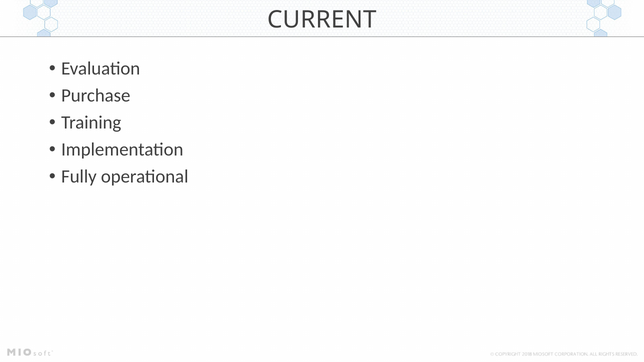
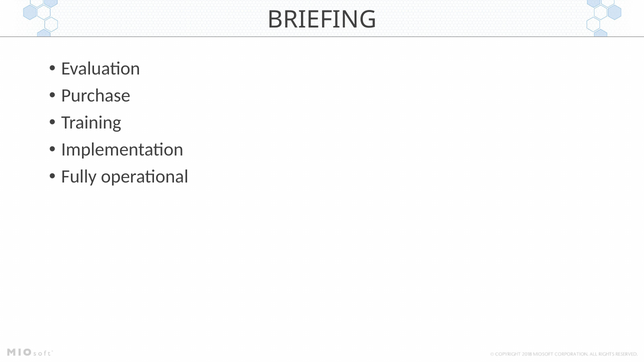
CURRENT: CURRENT -> BRIEFING
